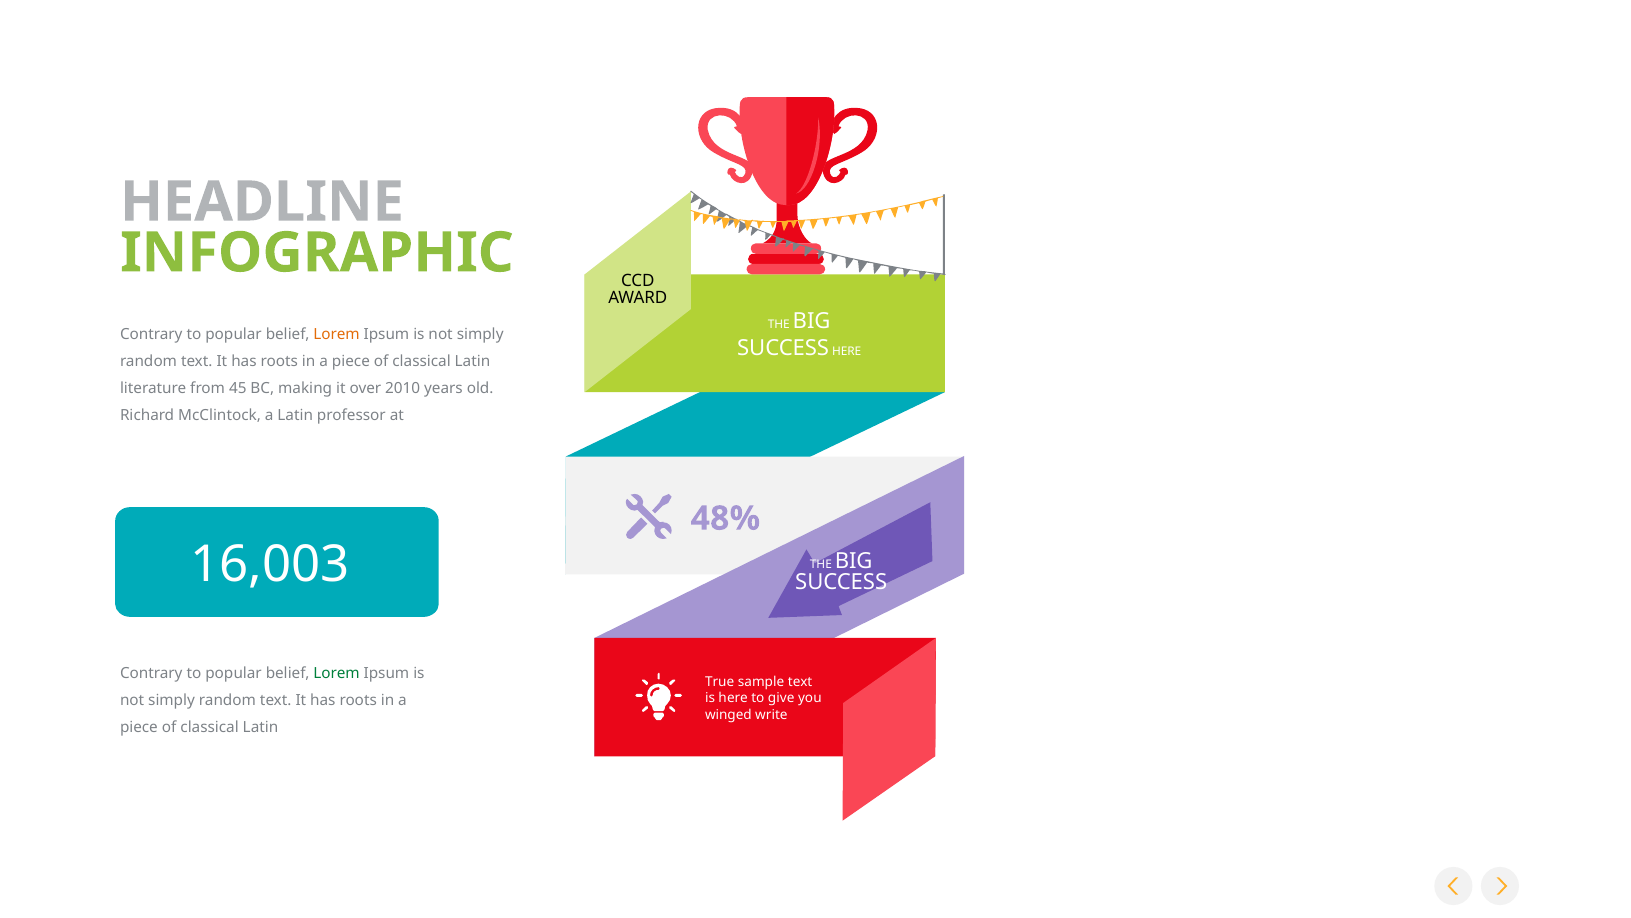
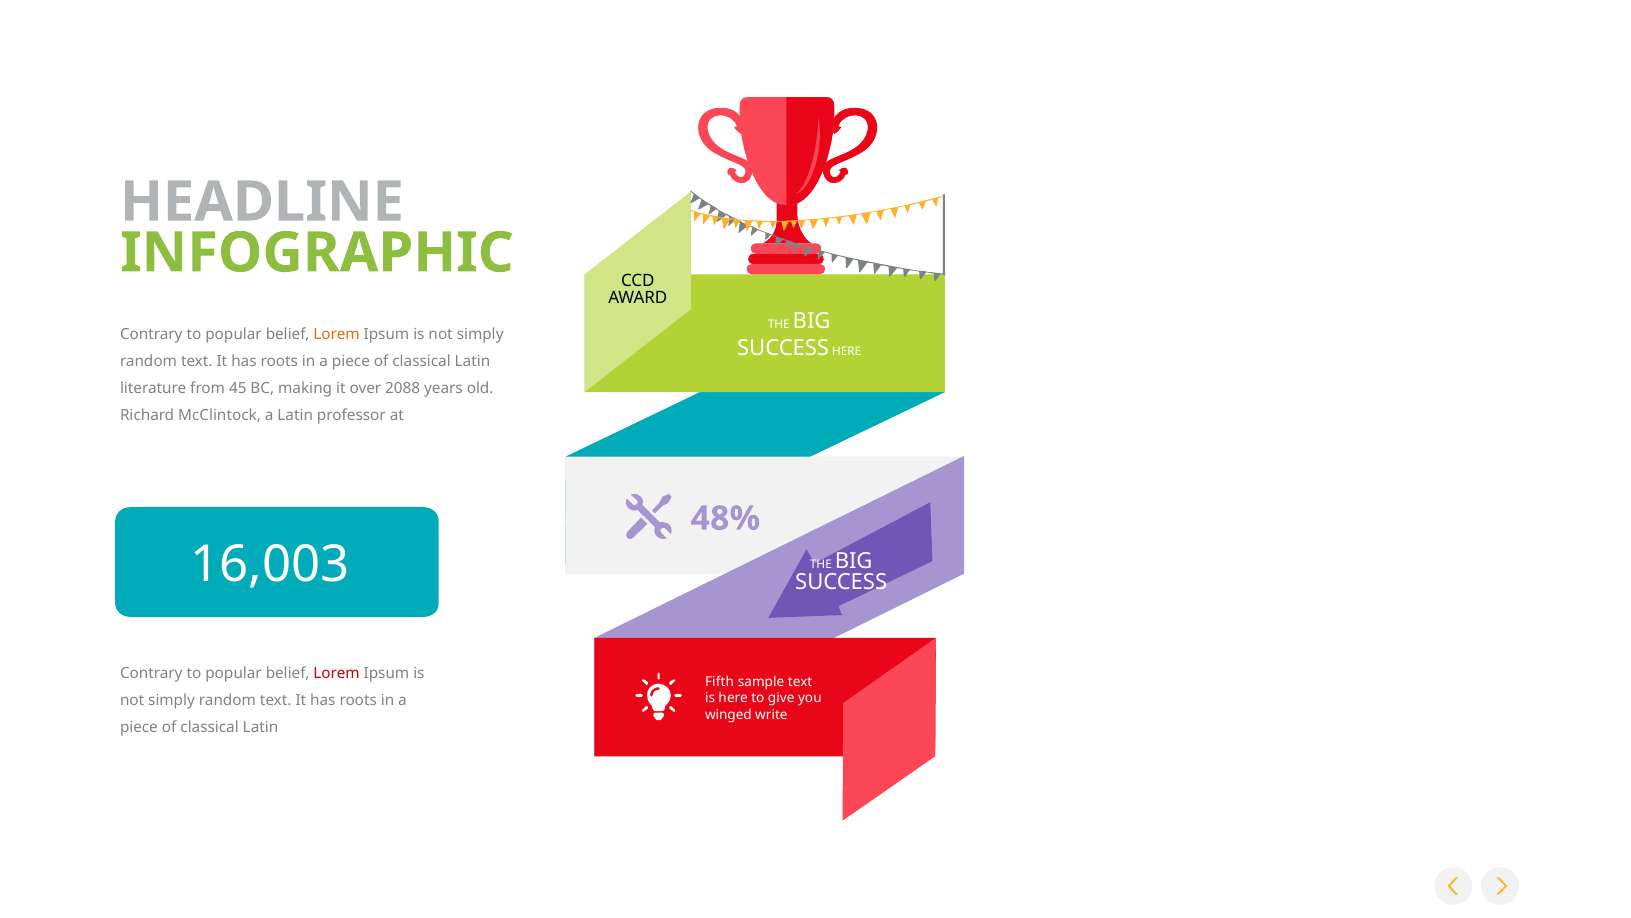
2010: 2010 -> 2088
Lorem at (337, 673) colour: green -> red
True: True -> Fifth
